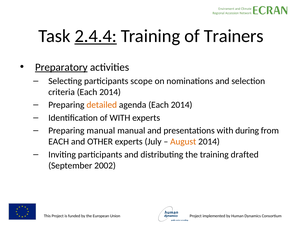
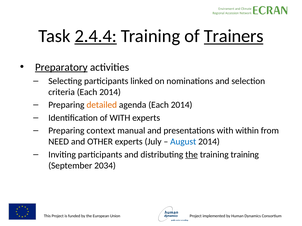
Trainers underline: none -> present
scope: scope -> linked
Preparing manual: manual -> context
during: during -> within
EACH at (59, 142): EACH -> NEED
August colour: orange -> blue
the at (192, 155) underline: none -> present
training drafted: drafted -> training
2002: 2002 -> 2034
